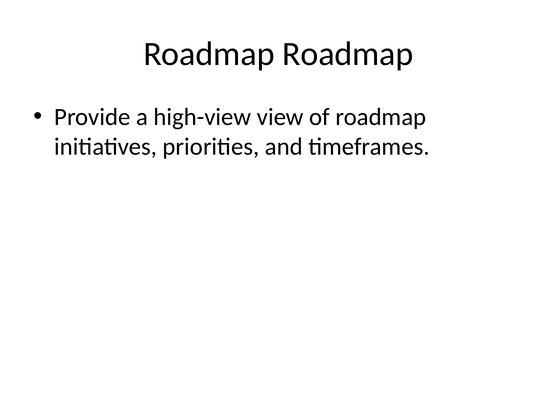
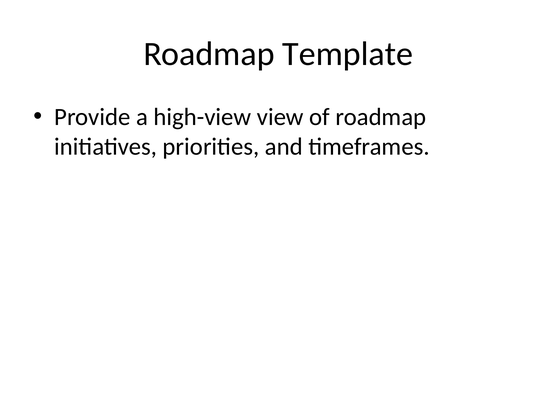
Roadmap Roadmap: Roadmap -> Template
